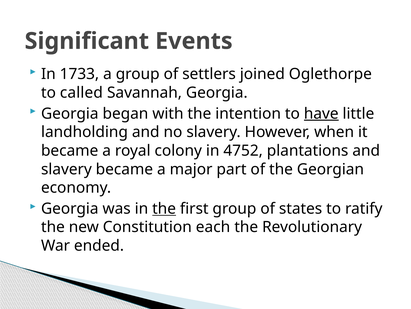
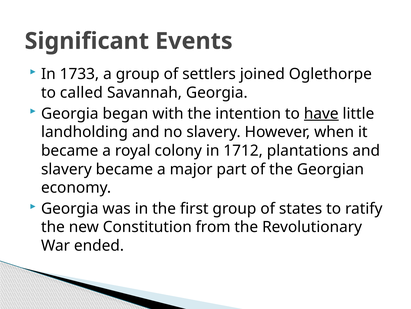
4752: 4752 -> 1712
the at (164, 208) underline: present -> none
each: each -> from
